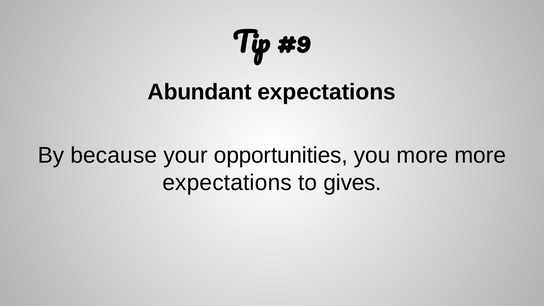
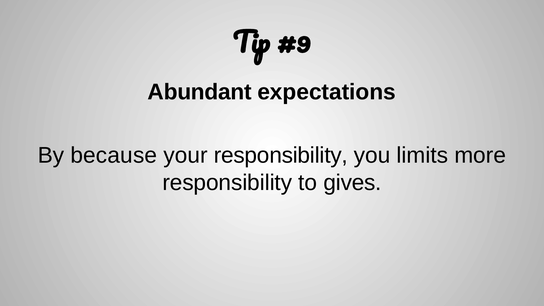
your opportunities: opportunities -> responsibility
you more: more -> limits
expectations at (227, 183): expectations -> responsibility
